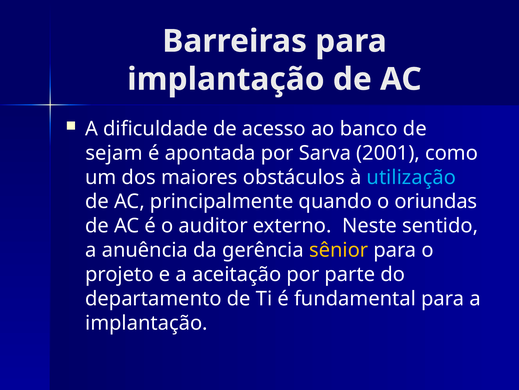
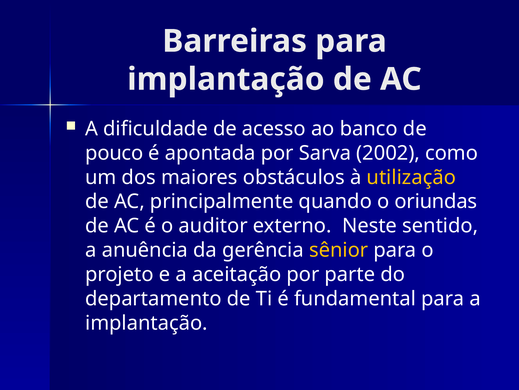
sejam: sejam -> pouco
2001: 2001 -> 2002
utilização colour: light blue -> yellow
